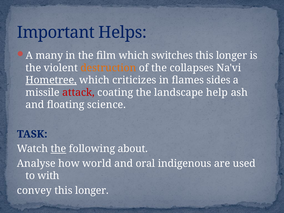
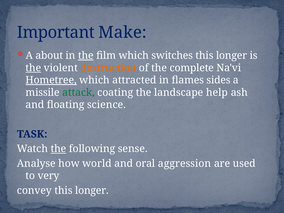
Helps: Helps -> Make
many: many -> about
the at (86, 56) underline: none -> present
the at (33, 68) underline: none -> present
collapses: collapses -> complete
criticizes: criticizes -> attracted
attack colour: red -> green
about: about -> sense
indigenous: indigenous -> aggression
with: with -> very
